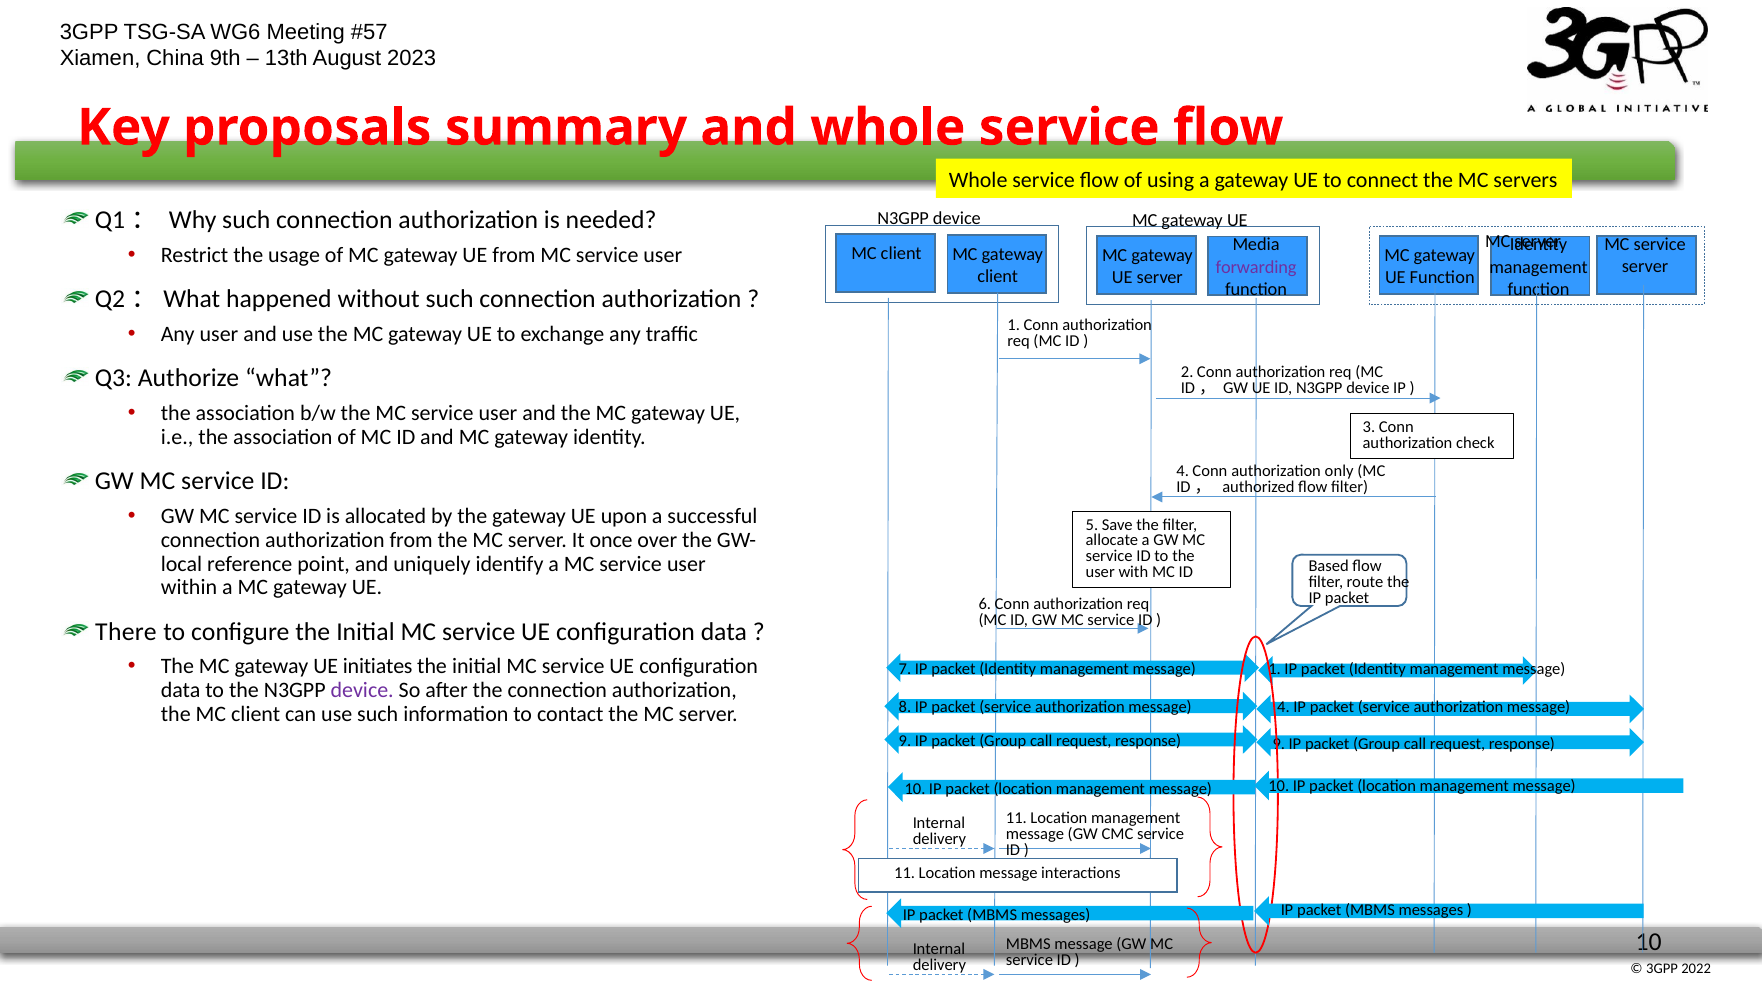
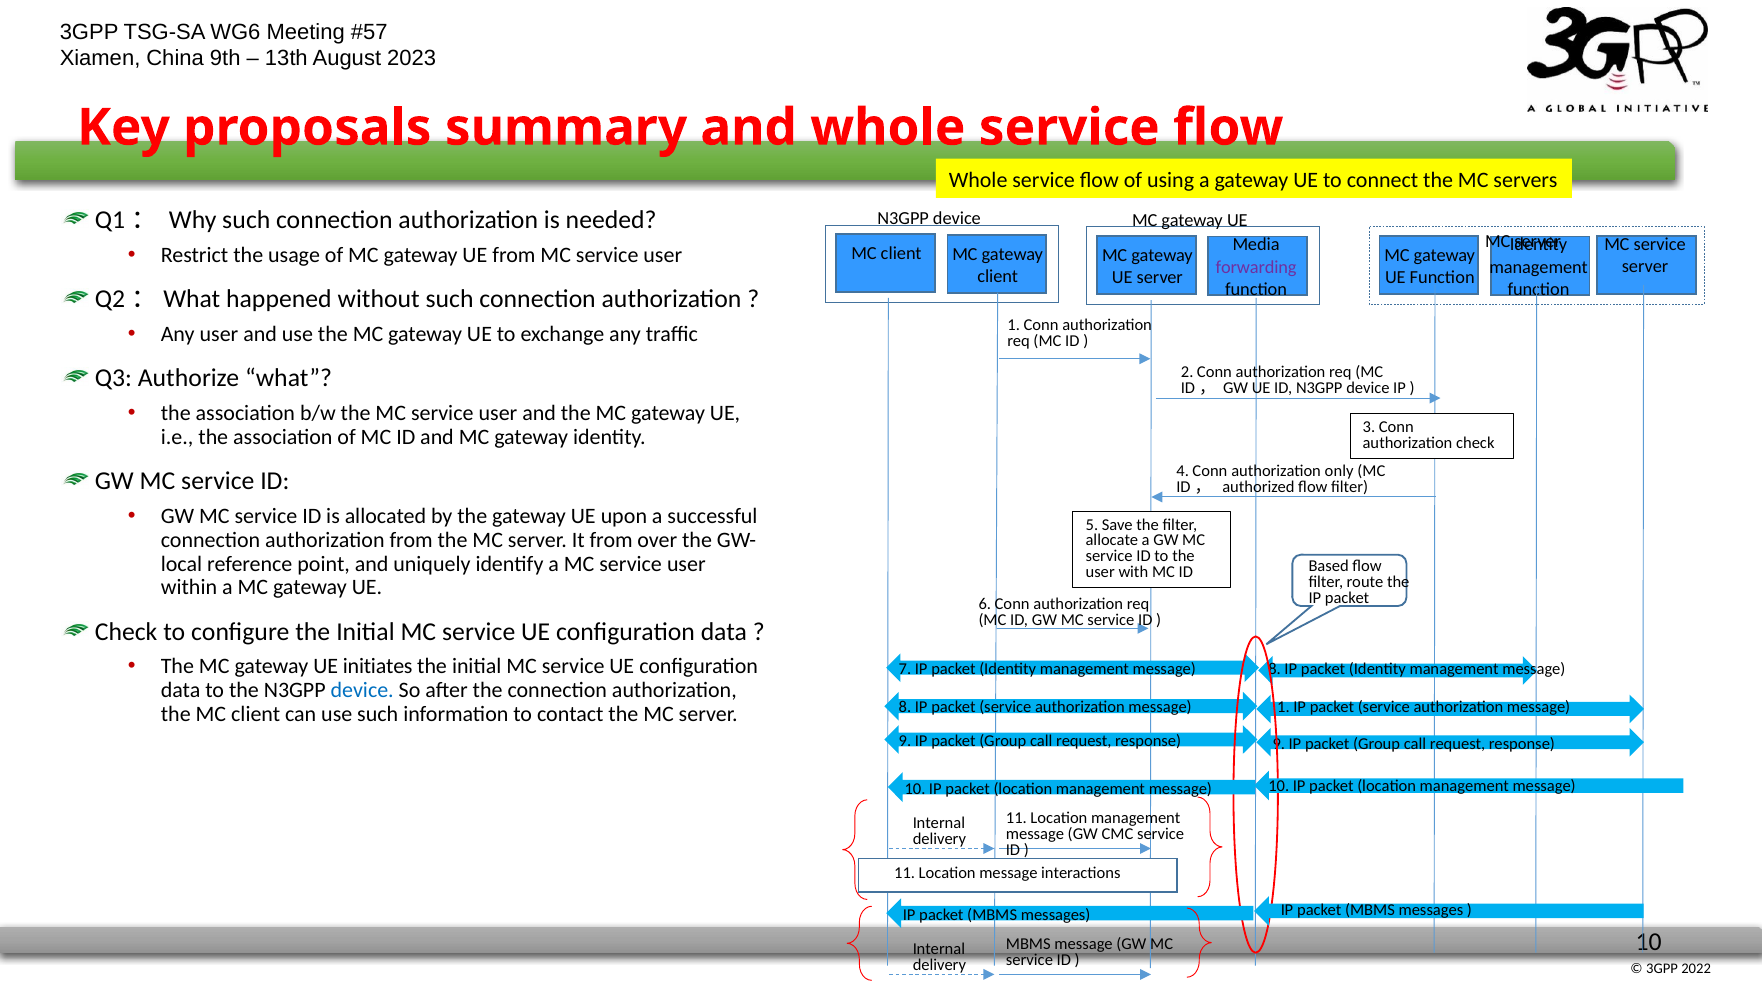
It once: once -> from
There at (126, 632): There -> Check
message 1: 1 -> 8
device at (362, 690) colour: purple -> blue
message 4: 4 -> 1
